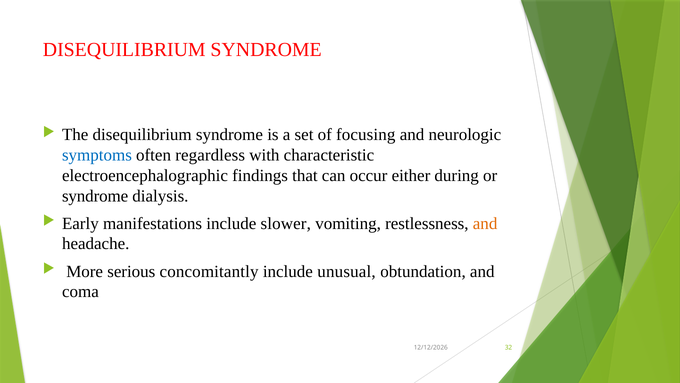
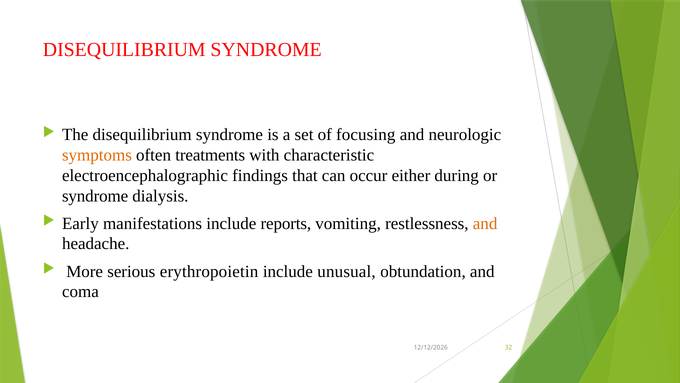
symptoms colour: blue -> orange
regardless: regardless -> treatments
slower: slower -> reports
concomitantly: concomitantly -> erythropoietin
